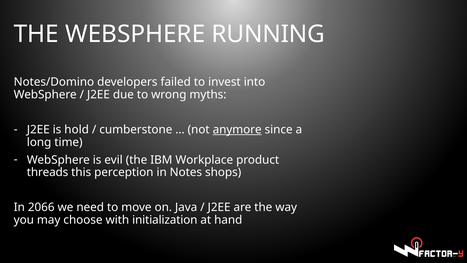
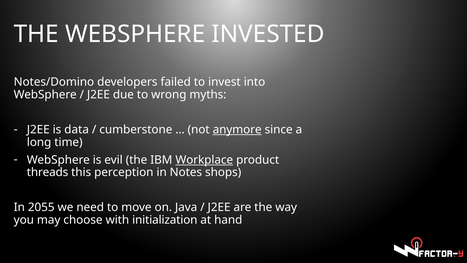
RUNNING: RUNNING -> INVESTED
hold: hold -> data
Workplace underline: none -> present
2066: 2066 -> 2055
